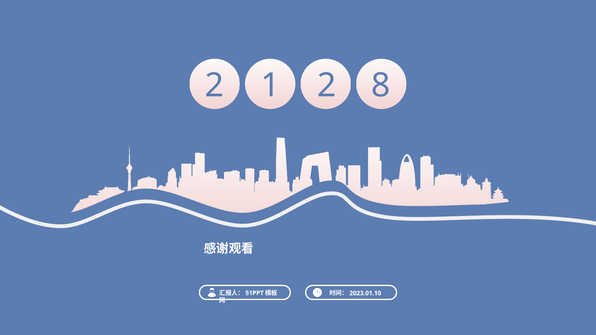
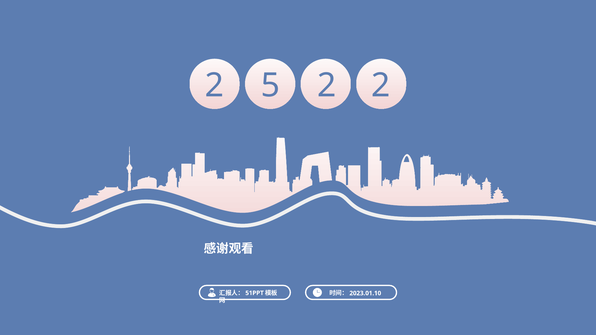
1: 1 -> 5
2 8: 8 -> 2
